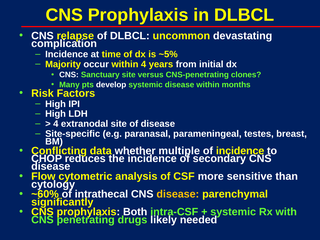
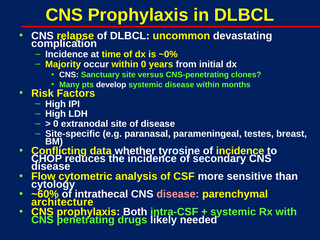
~5%: ~5% -> ~0%
within 4: 4 -> 0
4 at (56, 124): 4 -> 0
multiple: multiple -> tyrosine
disease at (178, 194) colour: yellow -> pink
significantly: significantly -> architecture
